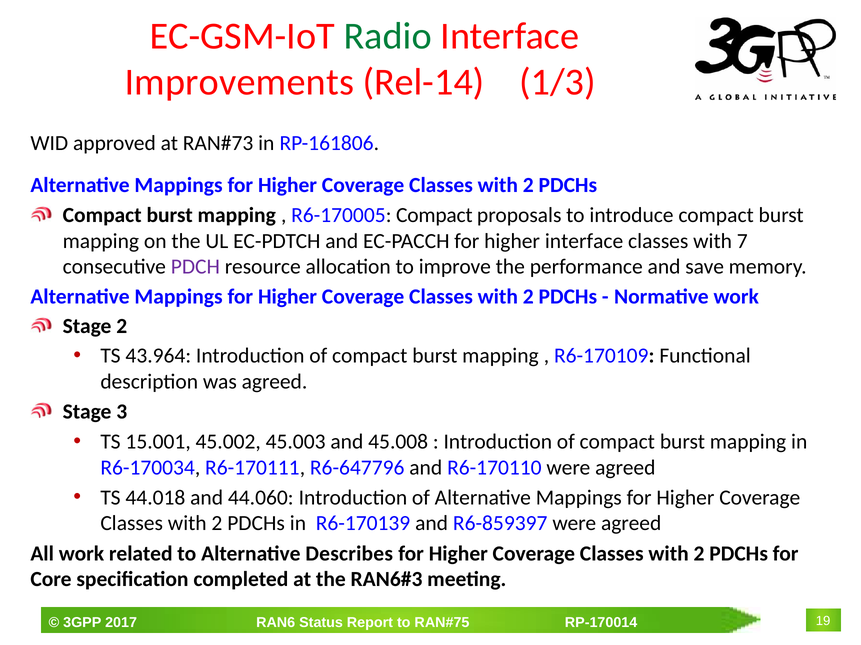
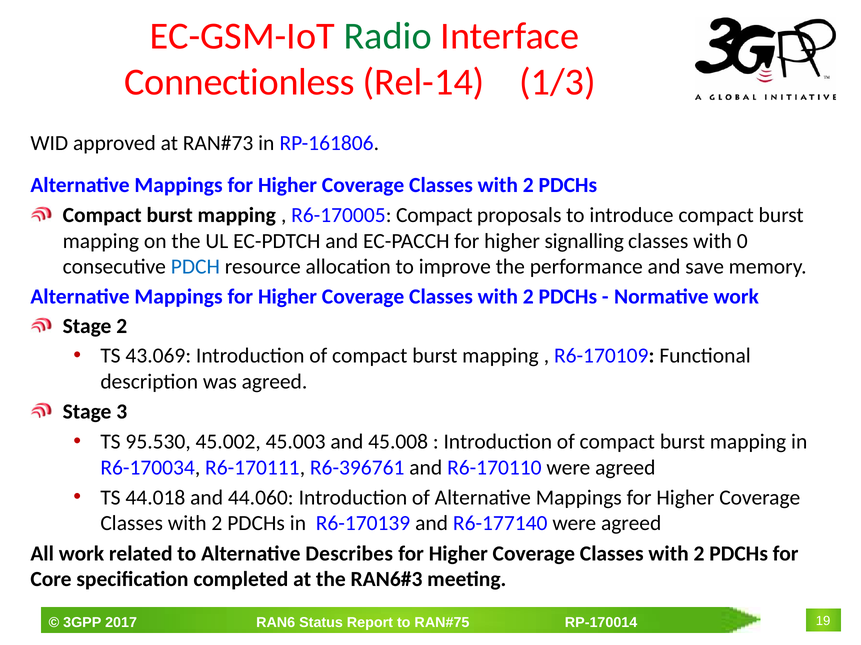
Improvements: Improvements -> Connectionless
higher interface: interface -> signalling
7: 7 -> 0
PDCH colour: purple -> blue
43.964: 43.964 -> 43.069
15.001: 15.001 -> 95.530
R6-647796: R6-647796 -> R6-396761
R6-859397: R6-859397 -> R6-177140
